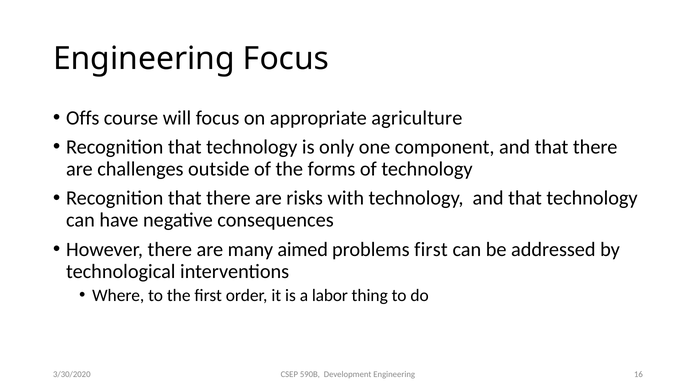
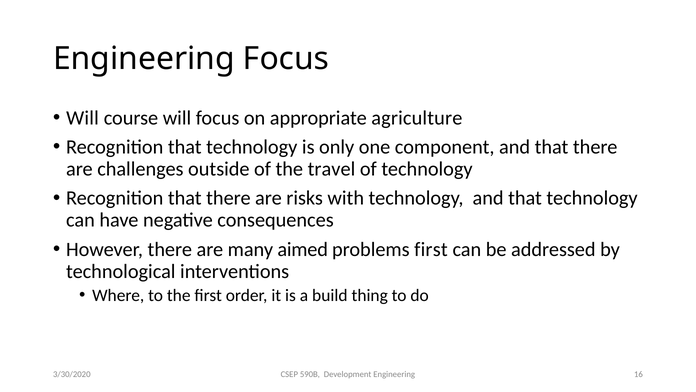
Offs at (83, 118): Offs -> Will
forms: forms -> travel
labor: labor -> build
